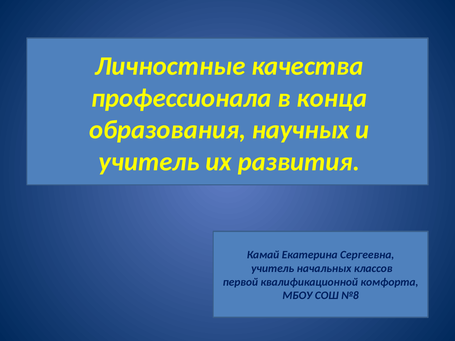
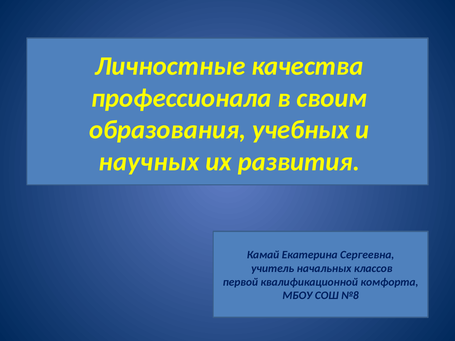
конца: конца -> своим
научных: научных -> учебных
учитель at (149, 162): учитель -> научных
